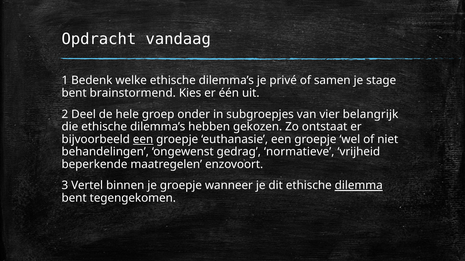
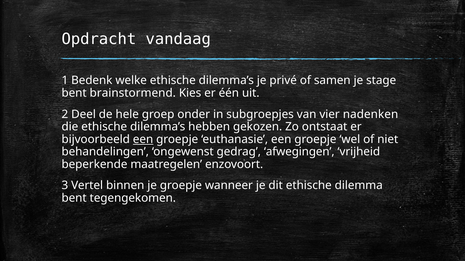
belangrijk: belangrijk -> nadenken
normatieve: normatieve -> afwegingen
dilemma underline: present -> none
